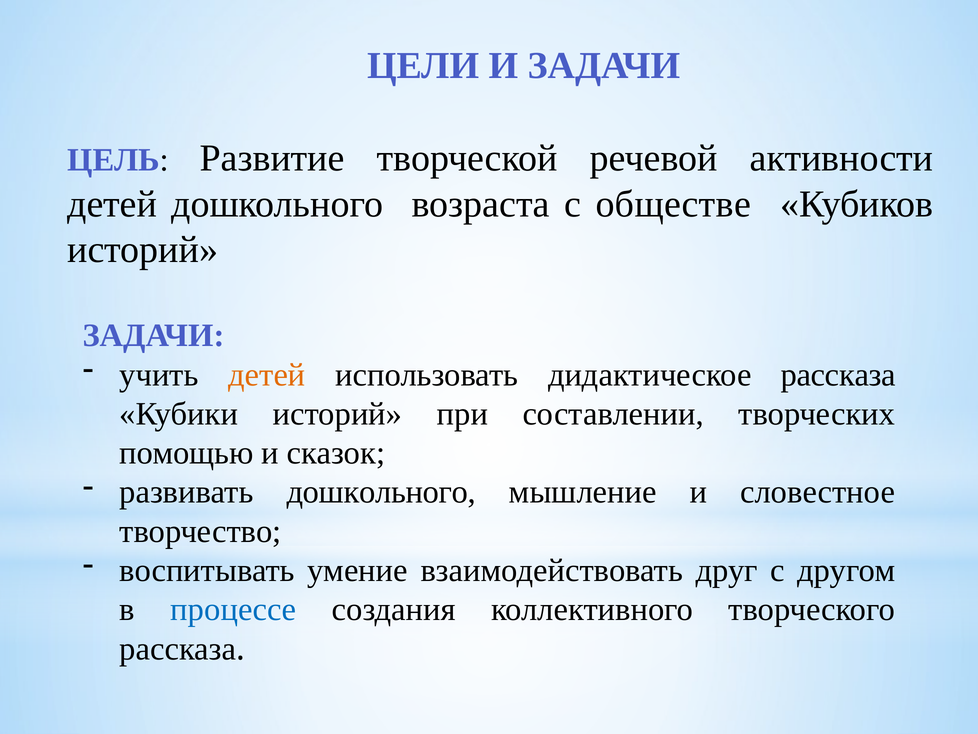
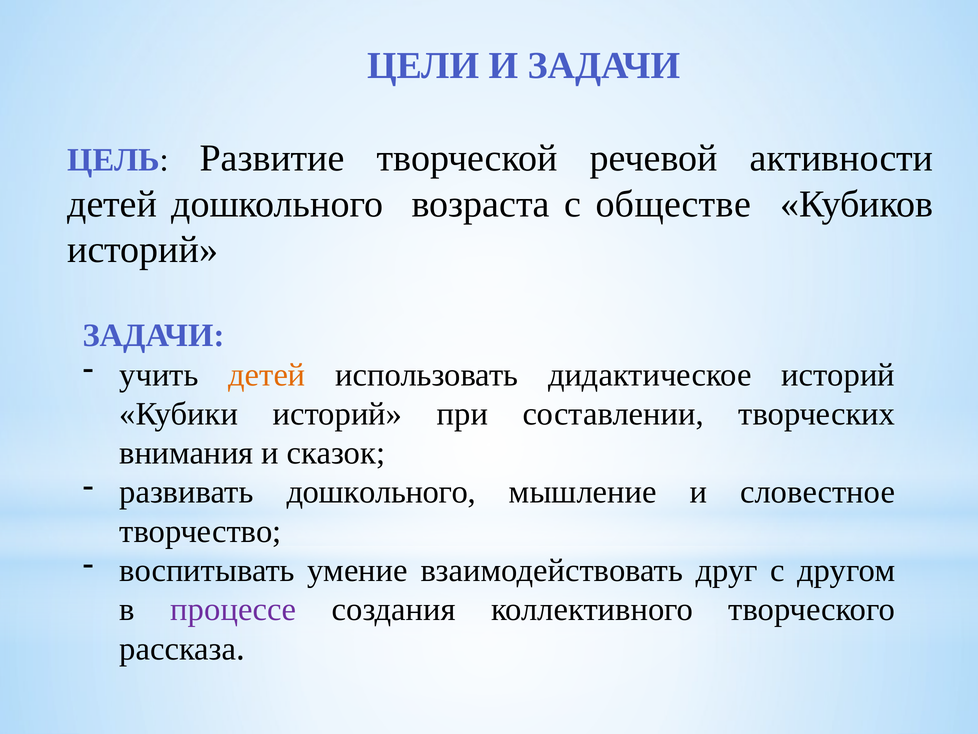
дидактическое рассказа: рассказа -> историй
помощью: помощью -> внимания
процессе colour: blue -> purple
